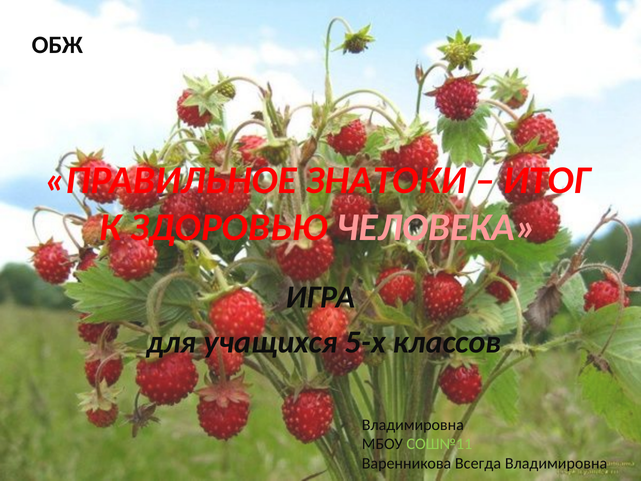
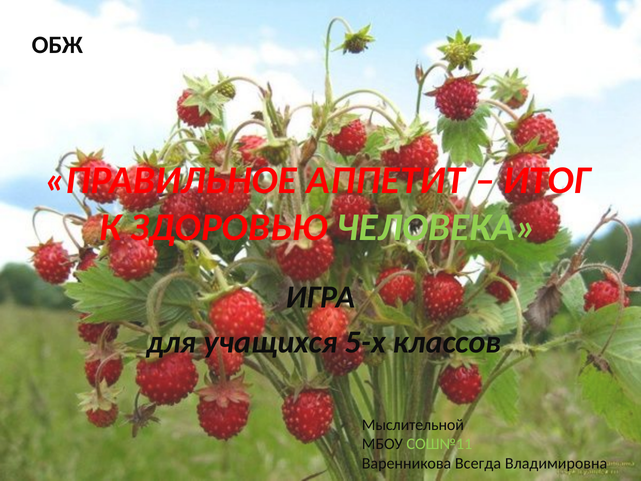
ЗНАТОКИ: ЗНАТОКИ -> АППЕТИТ
ЧЕЛОВЕКА colour: pink -> light green
Владимировна at (413, 425): Владимировна -> Мыслительной
